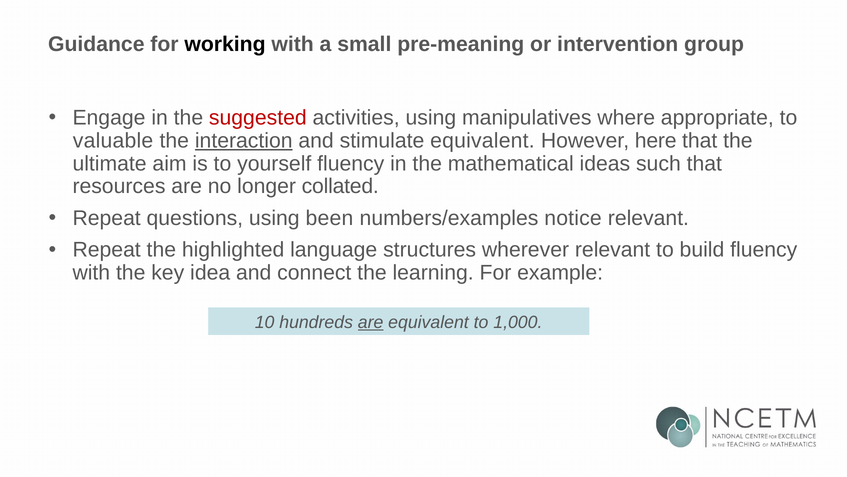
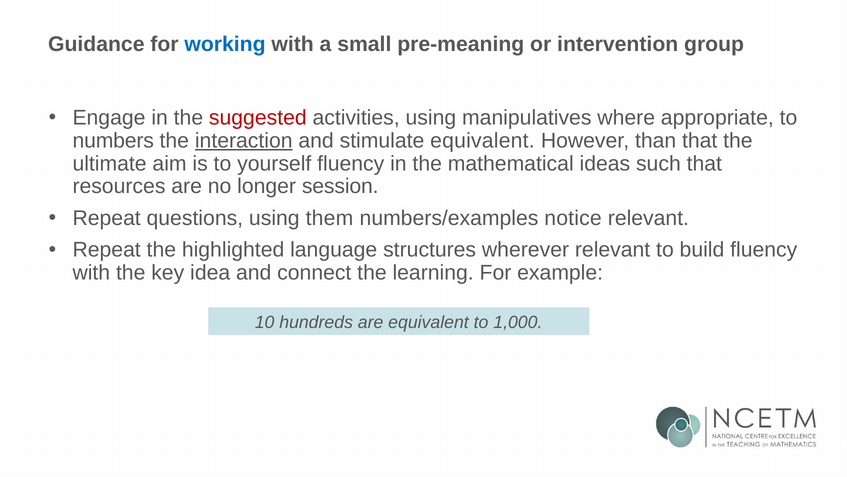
working colour: black -> blue
valuable: valuable -> numbers
here: here -> than
collated: collated -> session
been: been -> them
are at (371, 322) underline: present -> none
